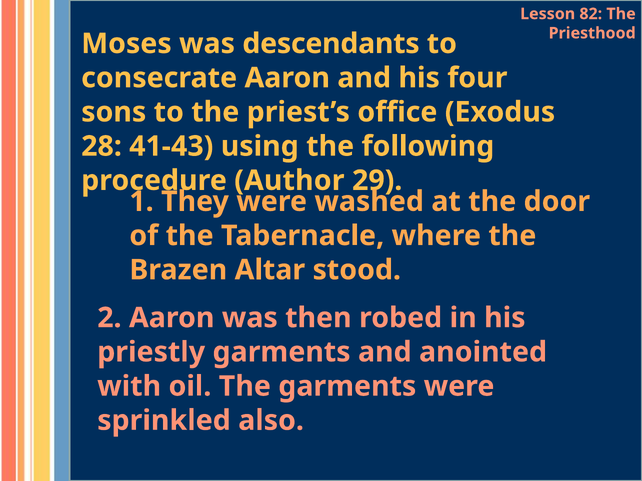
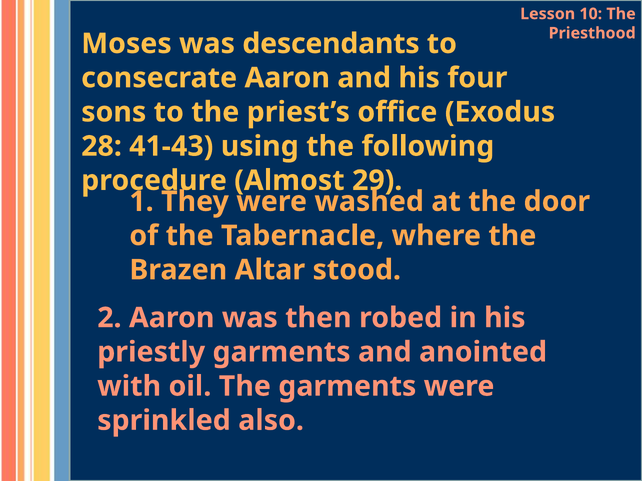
82: 82 -> 10
Author: Author -> Almost
